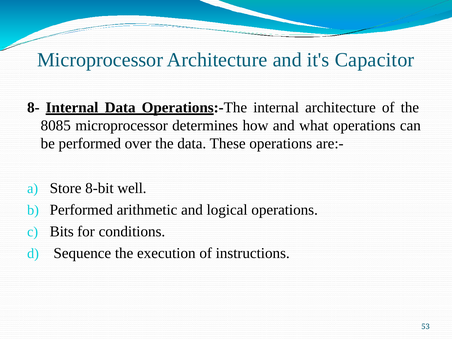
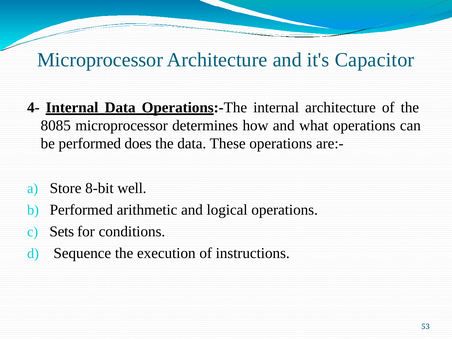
8-: 8- -> 4-
over: over -> does
Bits: Bits -> Sets
